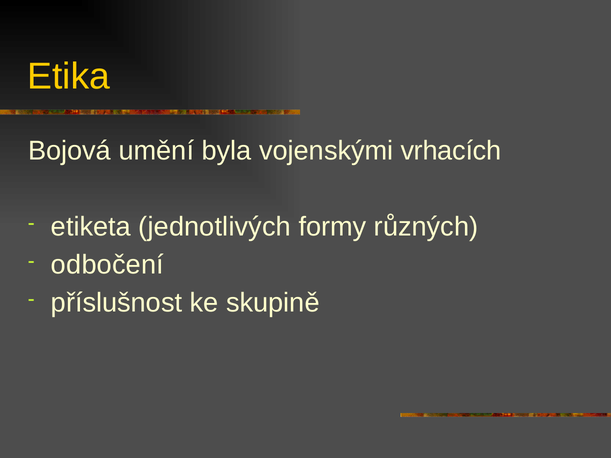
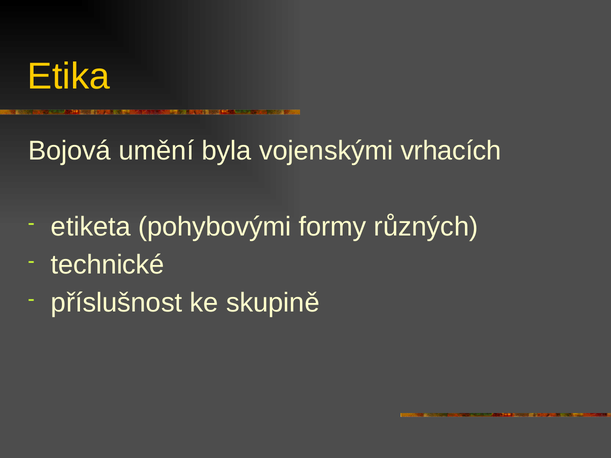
jednotlivých: jednotlivých -> pohybovými
odbočení: odbočení -> technické
